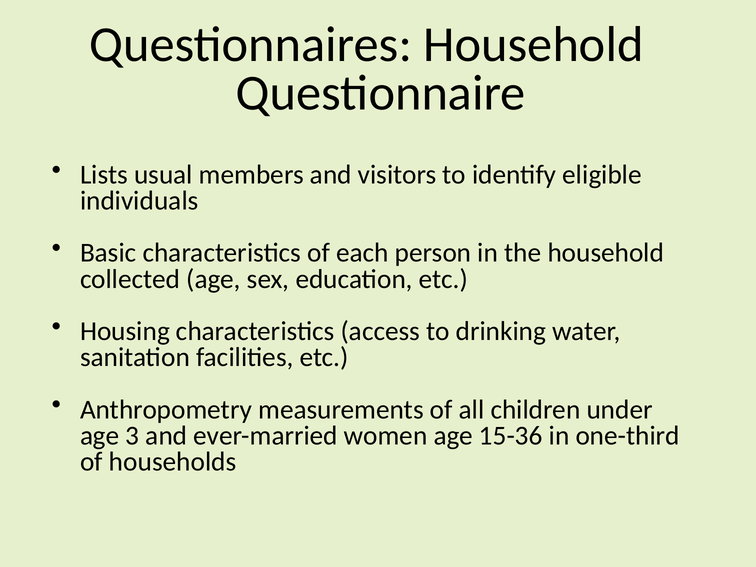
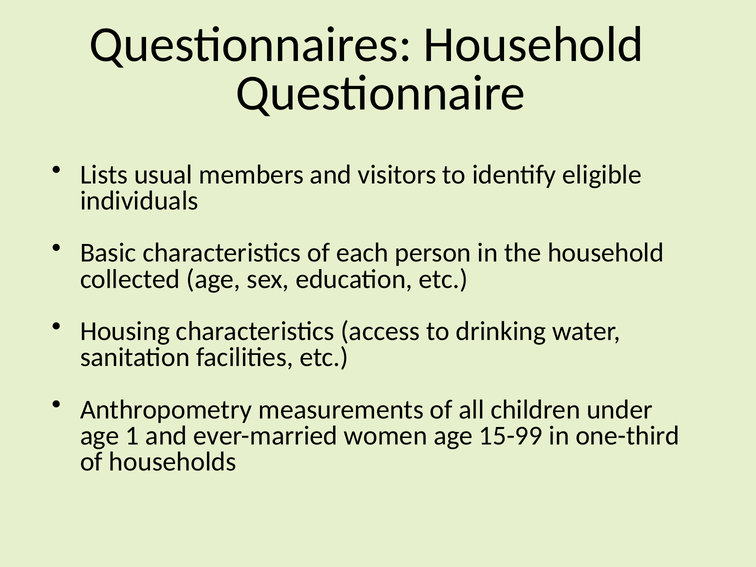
3: 3 -> 1
15-36: 15-36 -> 15-99
